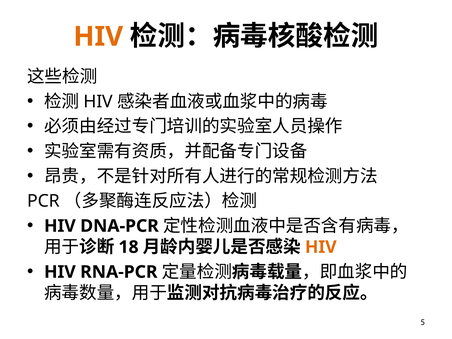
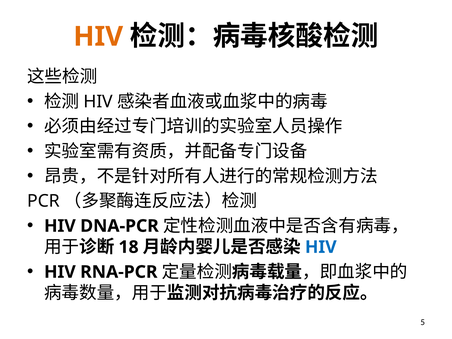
HIV at (321, 247) colour: orange -> blue
